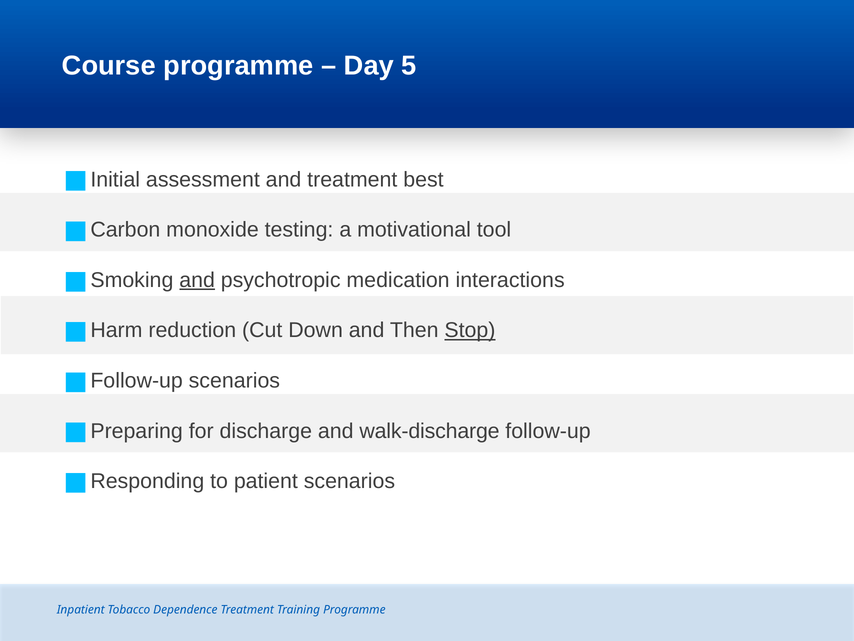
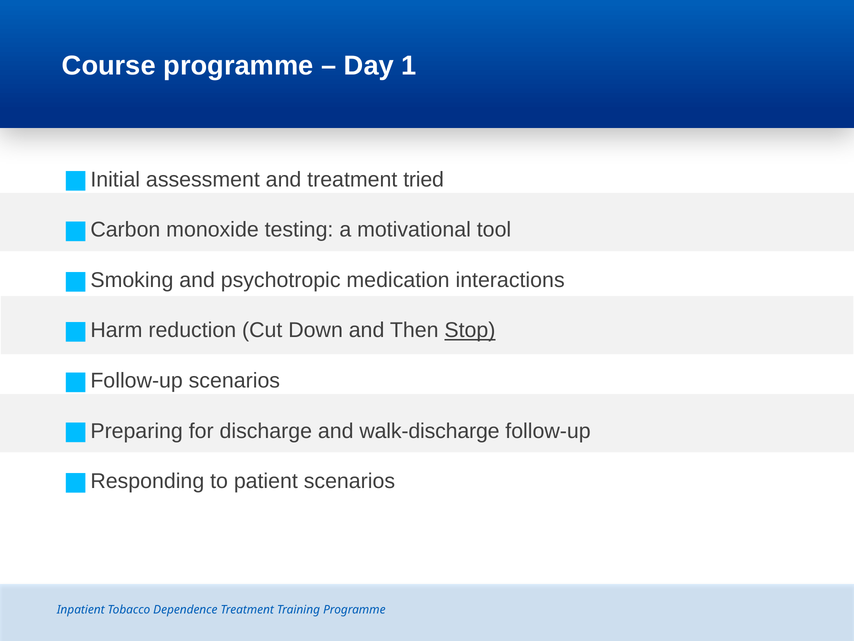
5: 5 -> 1
best: best -> tried
and at (197, 280) underline: present -> none
